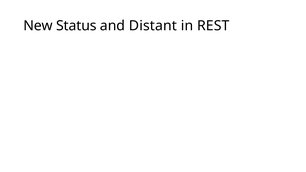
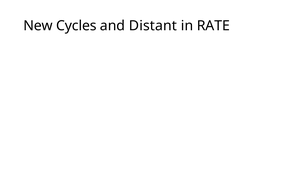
Status: Status -> Cycles
REST: REST -> RATE
